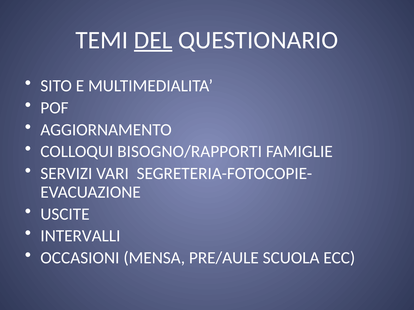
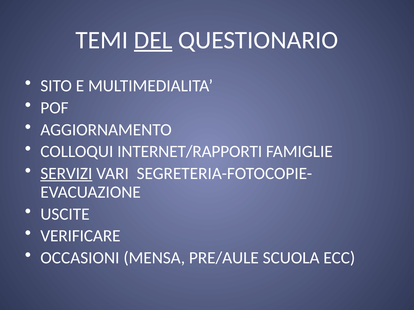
BISOGNO/RAPPORTI: BISOGNO/RAPPORTI -> INTERNET/RAPPORTI
SERVIZI underline: none -> present
INTERVALLI: INTERVALLI -> VERIFICARE
